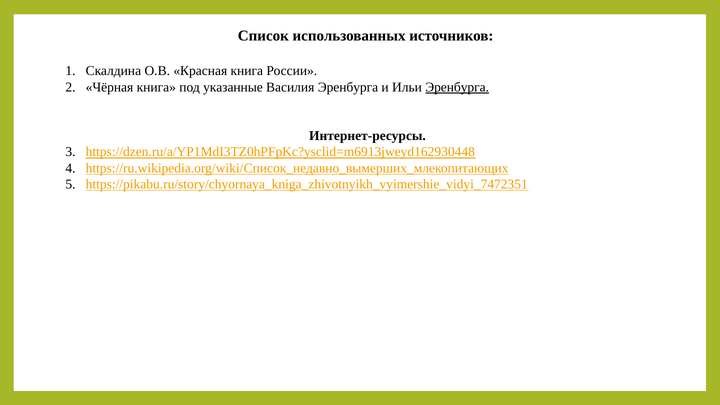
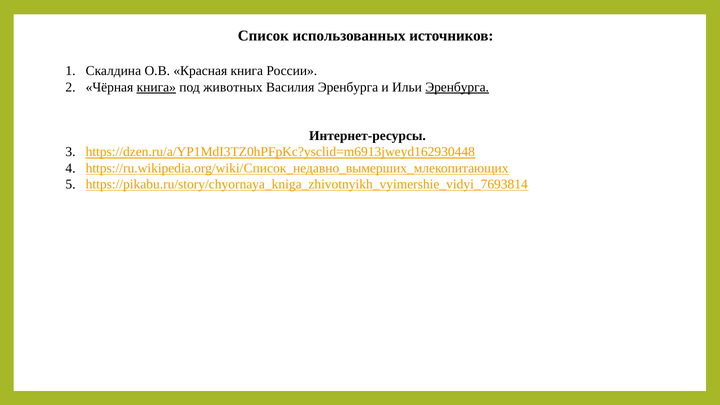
книга at (156, 87) underline: none -> present
указанные: указанные -> животных
https://pikabu.ru/story/chyornaya_kniga_zhivotnyikh_vyimershie_vidyi_7472351: https://pikabu.ru/story/chyornaya_kniga_zhivotnyikh_vyimershie_vidyi_7472351 -> https://pikabu.ru/story/chyornaya_kniga_zhivotnyikh_vyimershie_vidyi_7693814
